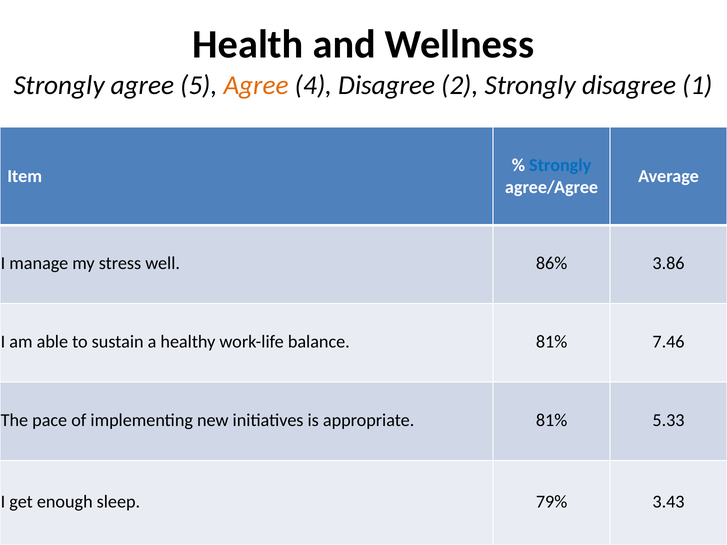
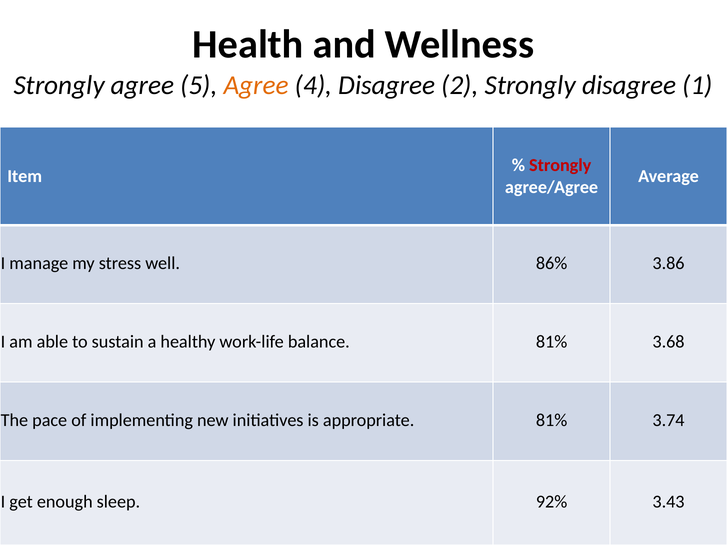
Strongly at (560, 165) colour: blue -> red
7.46: 7.46 -> 3.68
5.33: 5.33 -> 3.74
79%: 79% -> 92%
